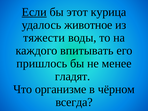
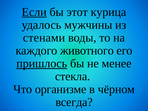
животное: животное -> мужчины
тяжести: тяжести -> стенами
впитывать: впитывать -> животного
пришлось underline: none -> present
гладят: гладят -> стекла
